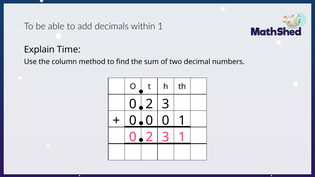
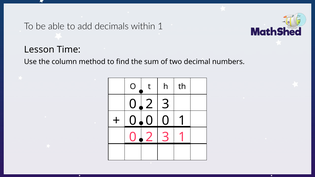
Explain: Explain -> Lesson
